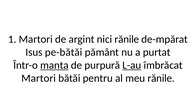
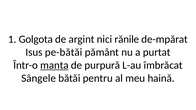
1 Martori: Martori -> Golgota
L-au underline: present -> none
Martori at (39, 78): Martori -> Sângele
meu rănile: rănile -> haină
